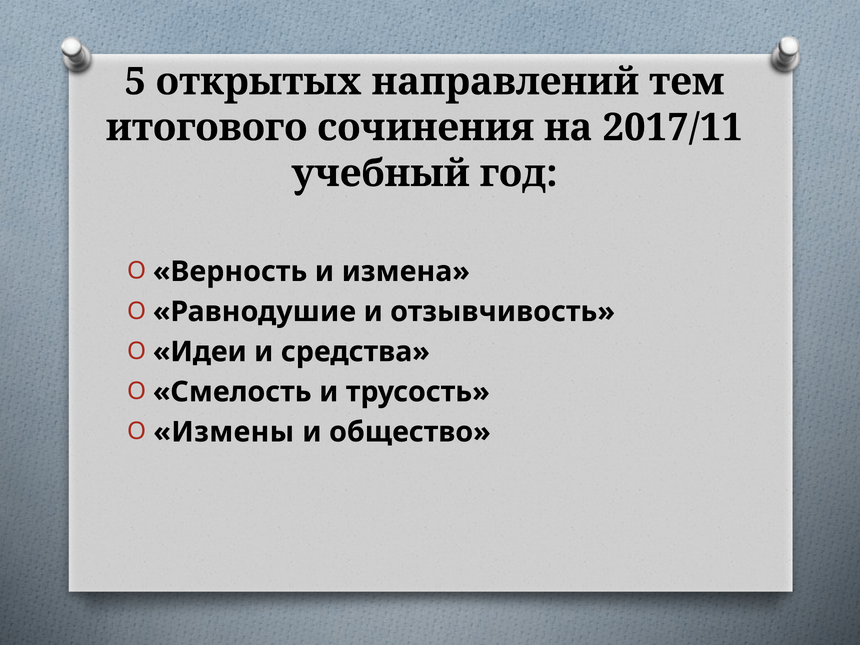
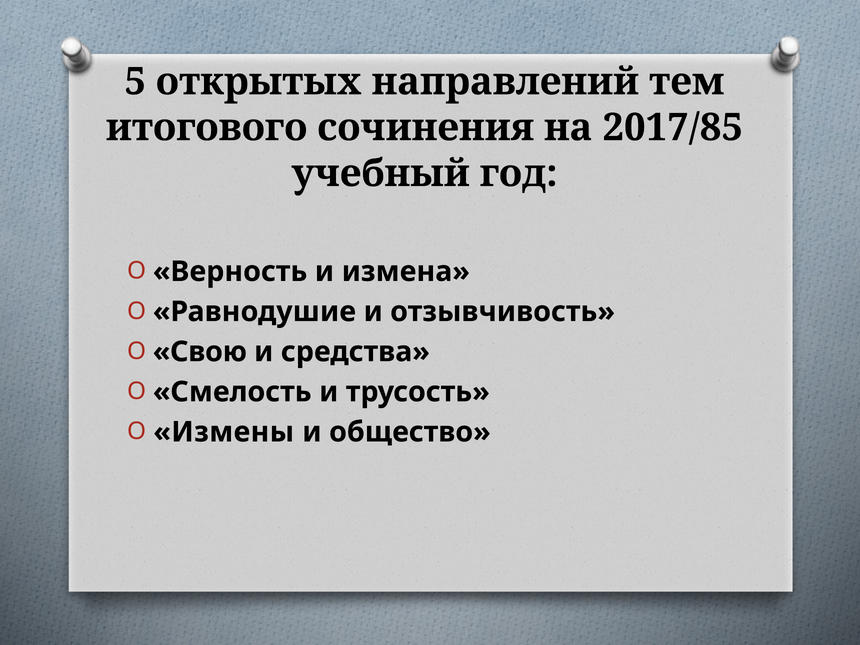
2017/11: 2017/11 -> 2017/85
Идеи: Идеи -> Свою
